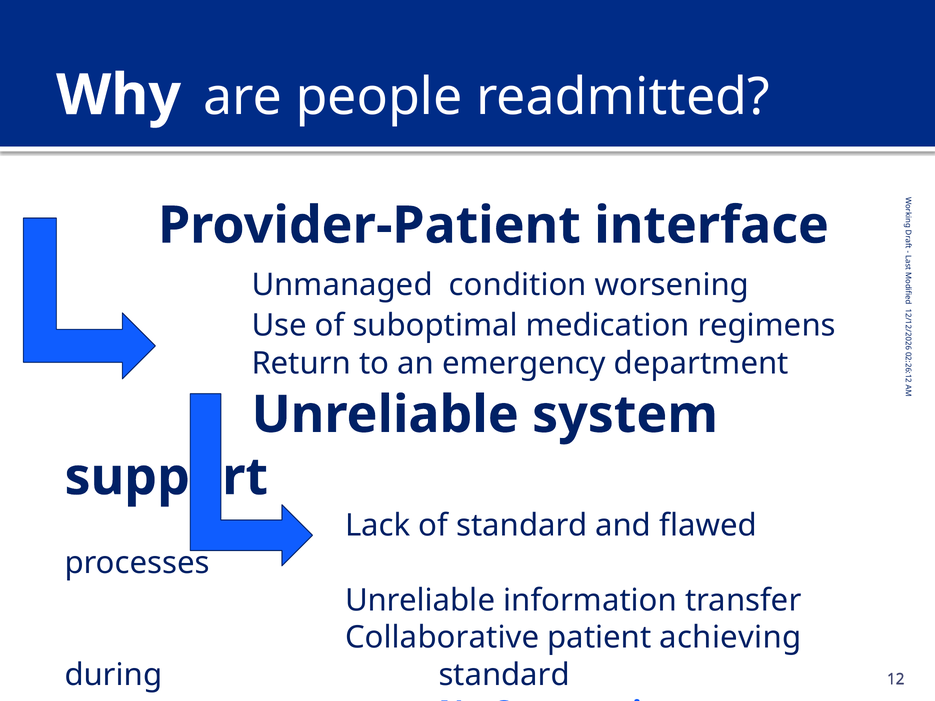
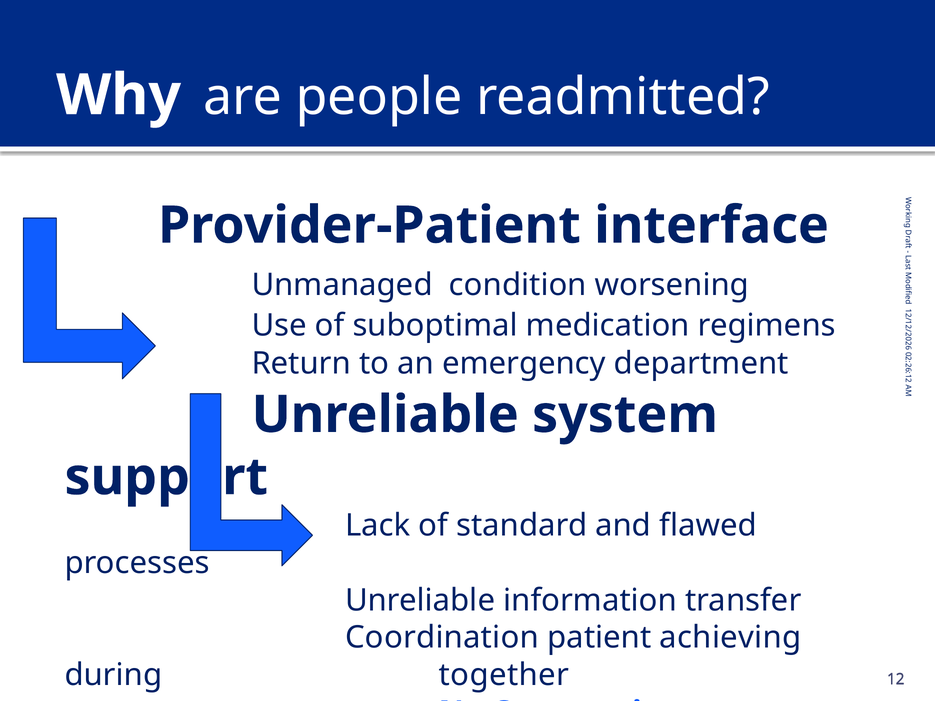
Collaborative: Collaborative -> Coordination
during standard: standard -> together
